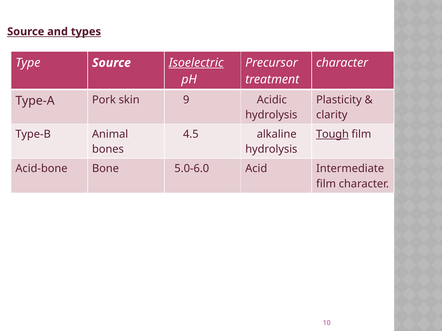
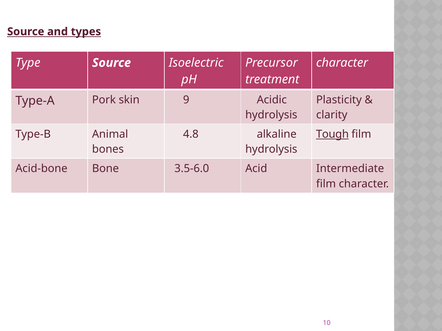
Isoelectric underline: present -> none
4.5: 4.5 -> 4.8
5.0-6.0: 5.0-6.0 -> 3.5-6.0
